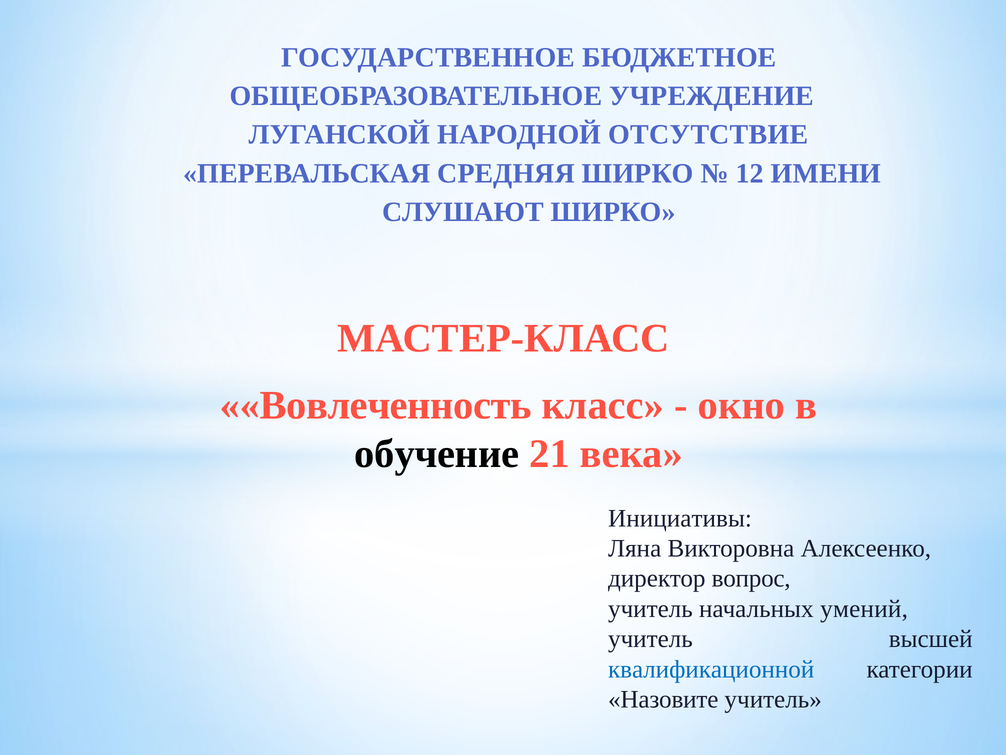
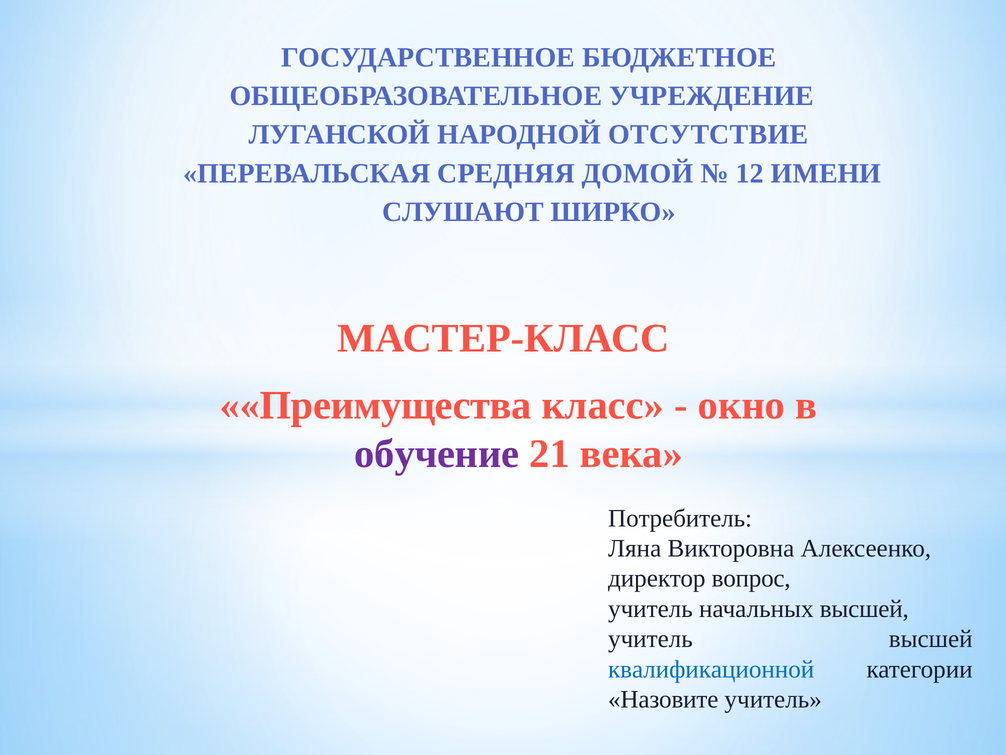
СРЕДНЯЯ ШИРКО: ШИРКО -> ДОМОЙ
Вовлеченность: Вовлеченность -> Преимущества
обучение colour: black -> purple
Инициативы: Инициативы -> Потребитель
начальных умений: умений -> высшей
